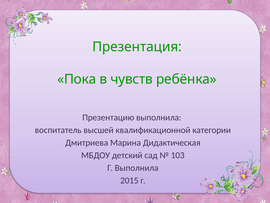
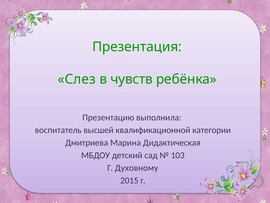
Пока: Пока -> Слез
Г Выполнила: Выполнила -> Духовному
